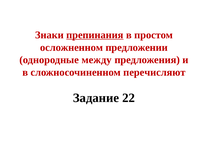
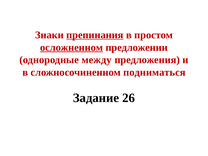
осложненном underline: none -> present
перечисляют: перечисляют -> подниматься
22: 22 -> 26
